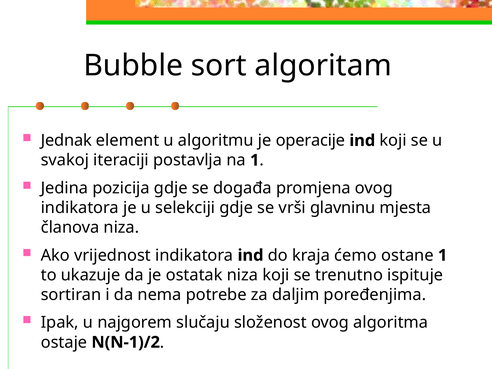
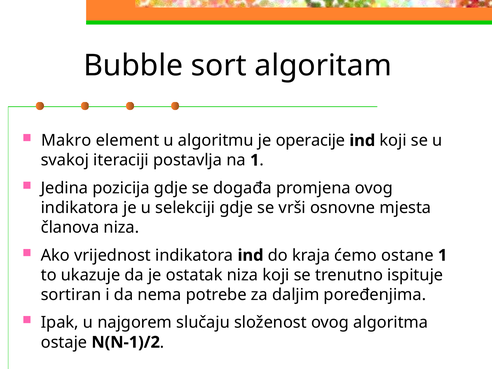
Jednak: Jednak -> Makro
glavninu: glavninu -> osnovne
